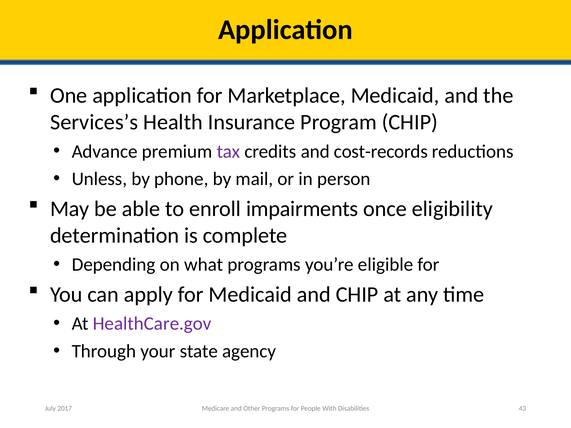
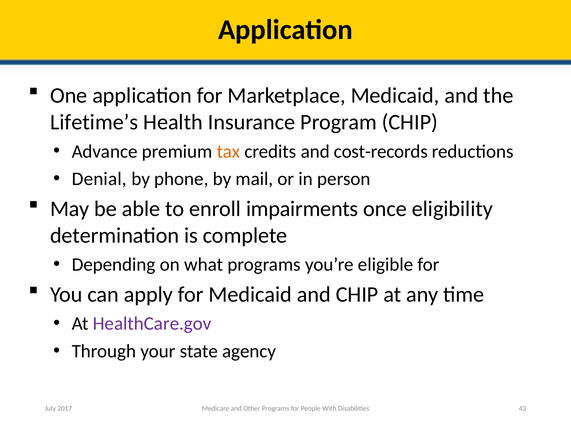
Services’s: Services’s -> Lifetime’s
tax colour: purple -> orange
Unless: Unless -> Denial
